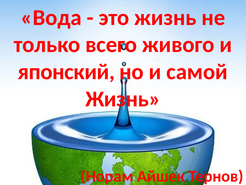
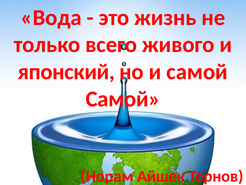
Жизнь at (123, 99): Жизнь -> Самой
